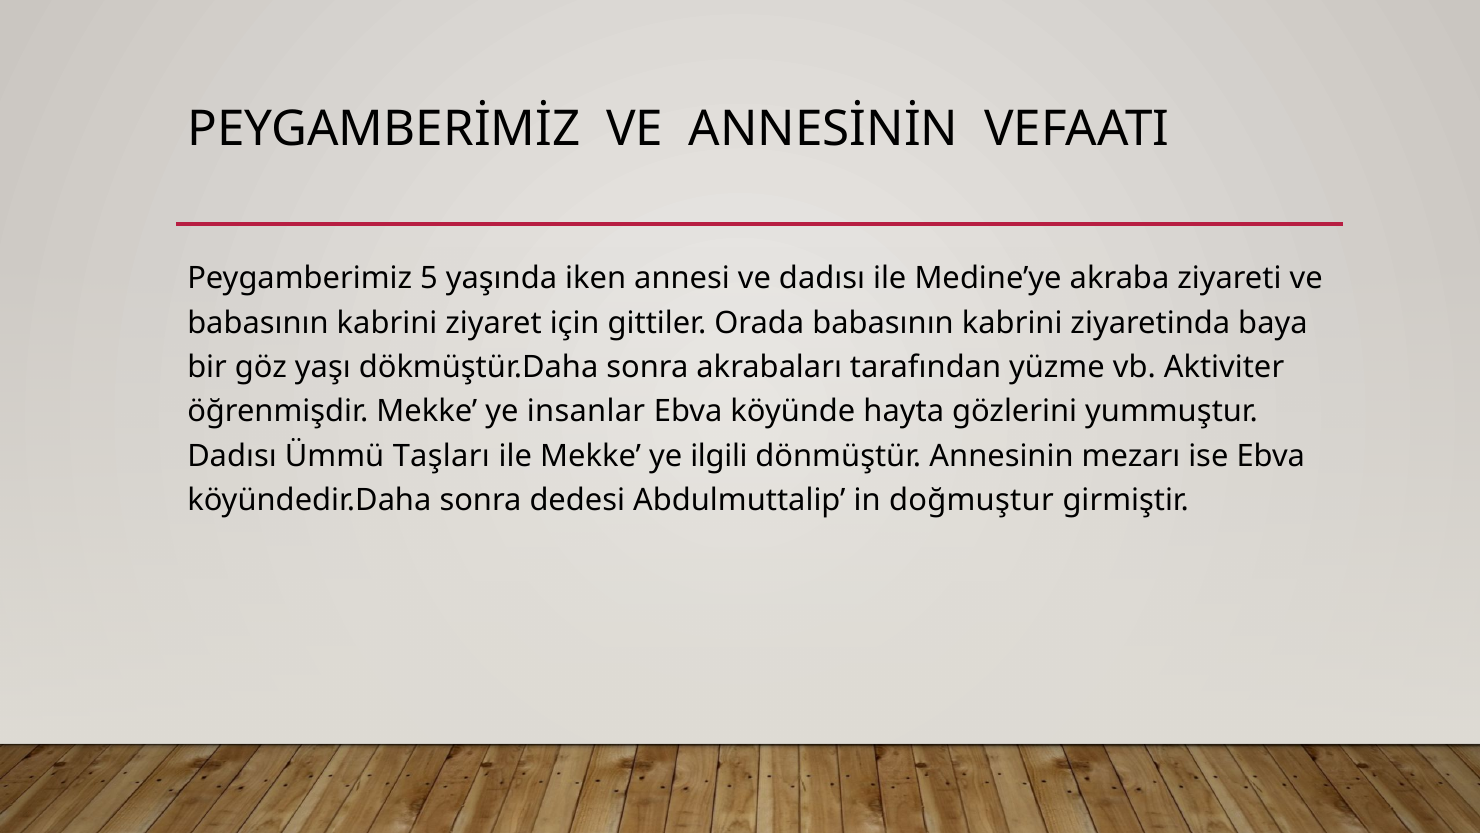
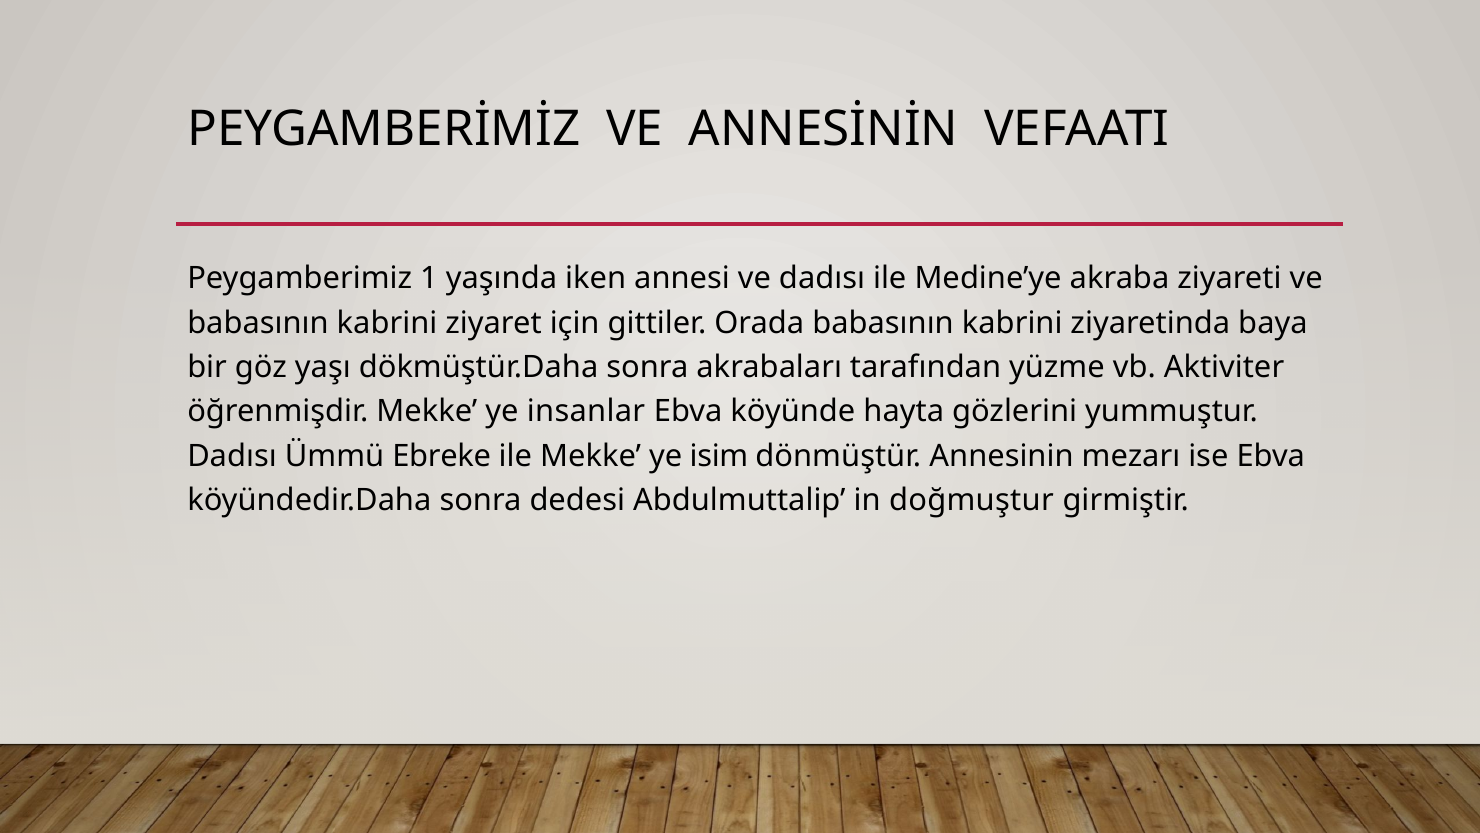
5: 5 -> 1
Taşları: Taşları -> Ebreke
ilgili: ilgili -> isim
